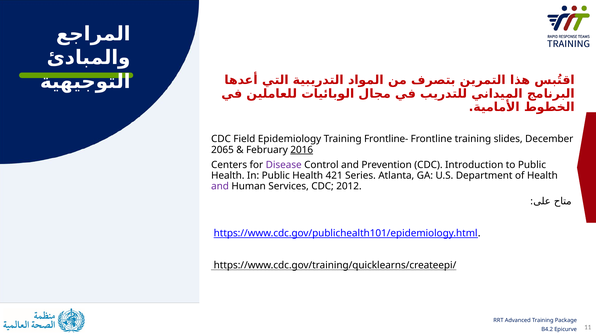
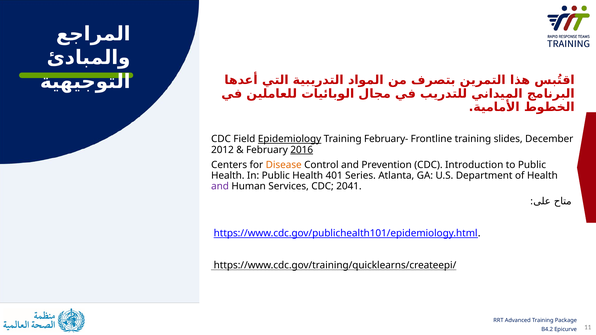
Epidemiology underline: none -> present
Frontline-: Frontline- -> February-
2065: 2065 -> 2012
Disease colour: purple -> orange
421: 421 -> 401
2012: 2012 -> 2041
